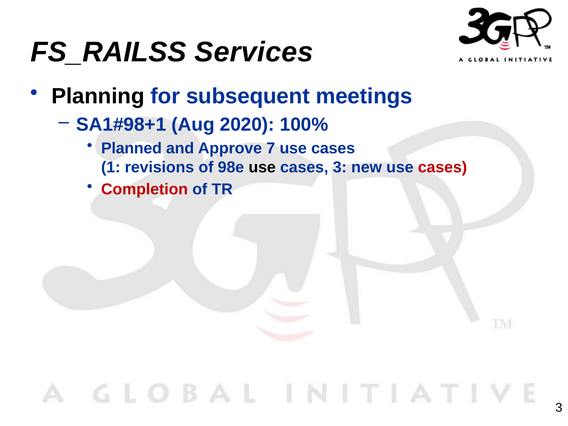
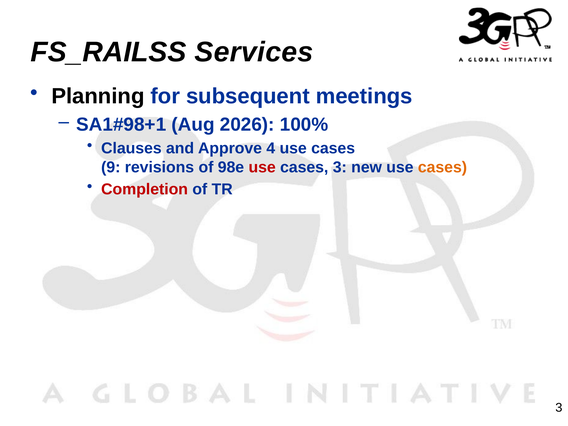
2020: 2020 -> 2026
Planned: Planned -> Clauses
7: 7 -> 4
1: 1 -> 9
use at (262, 167) colour: black -> red
cases at (442, 167) colour: red -> orange
